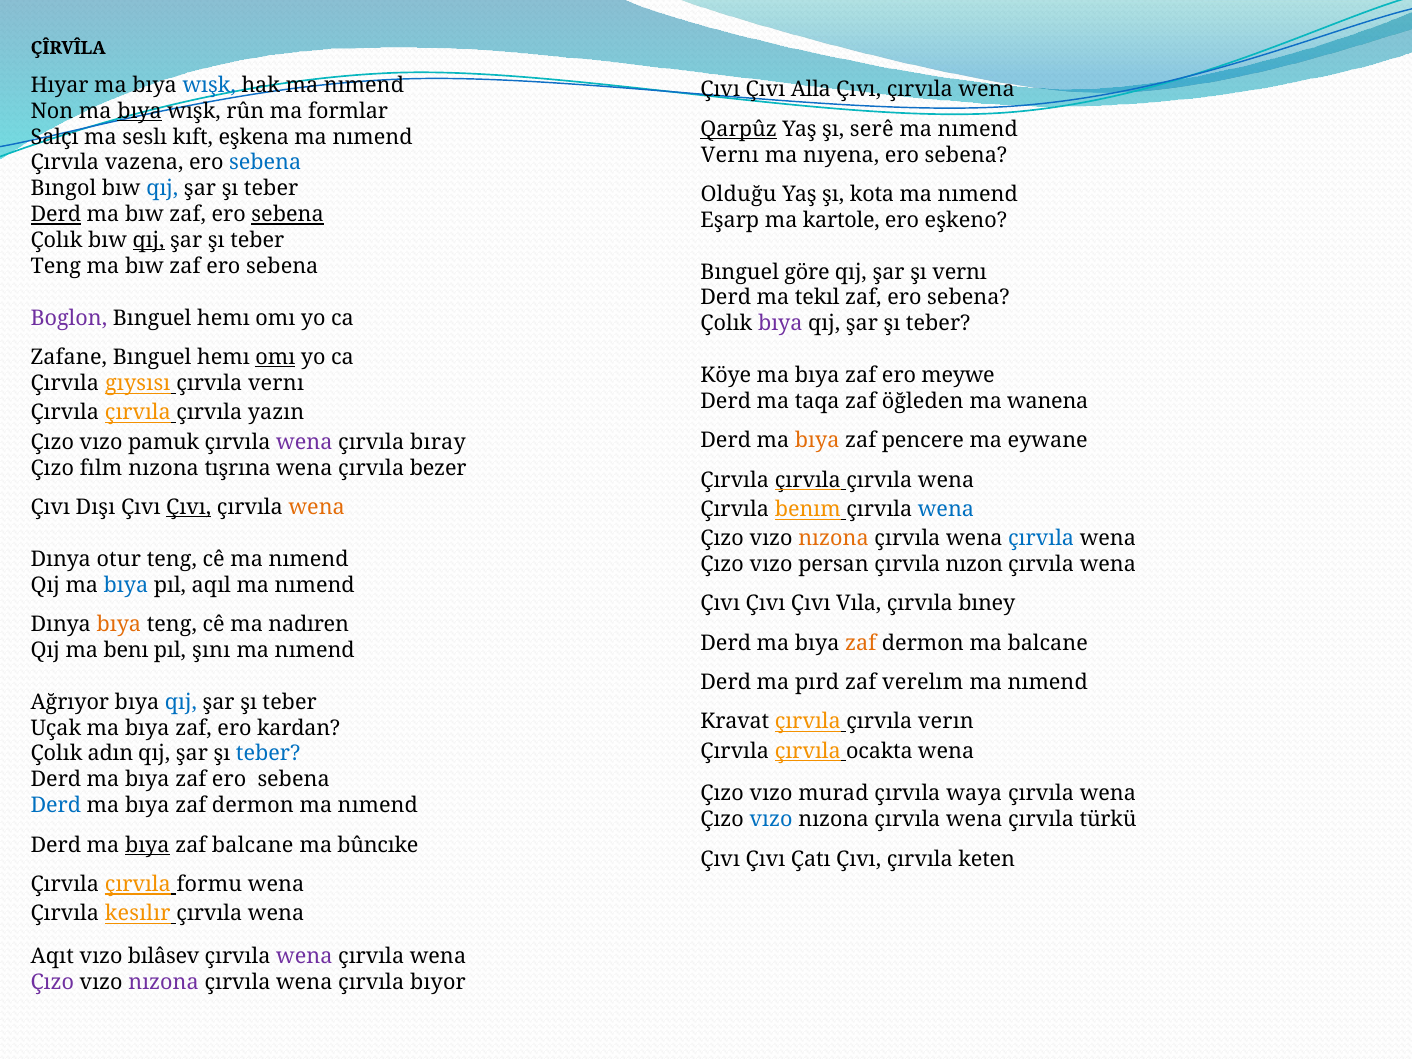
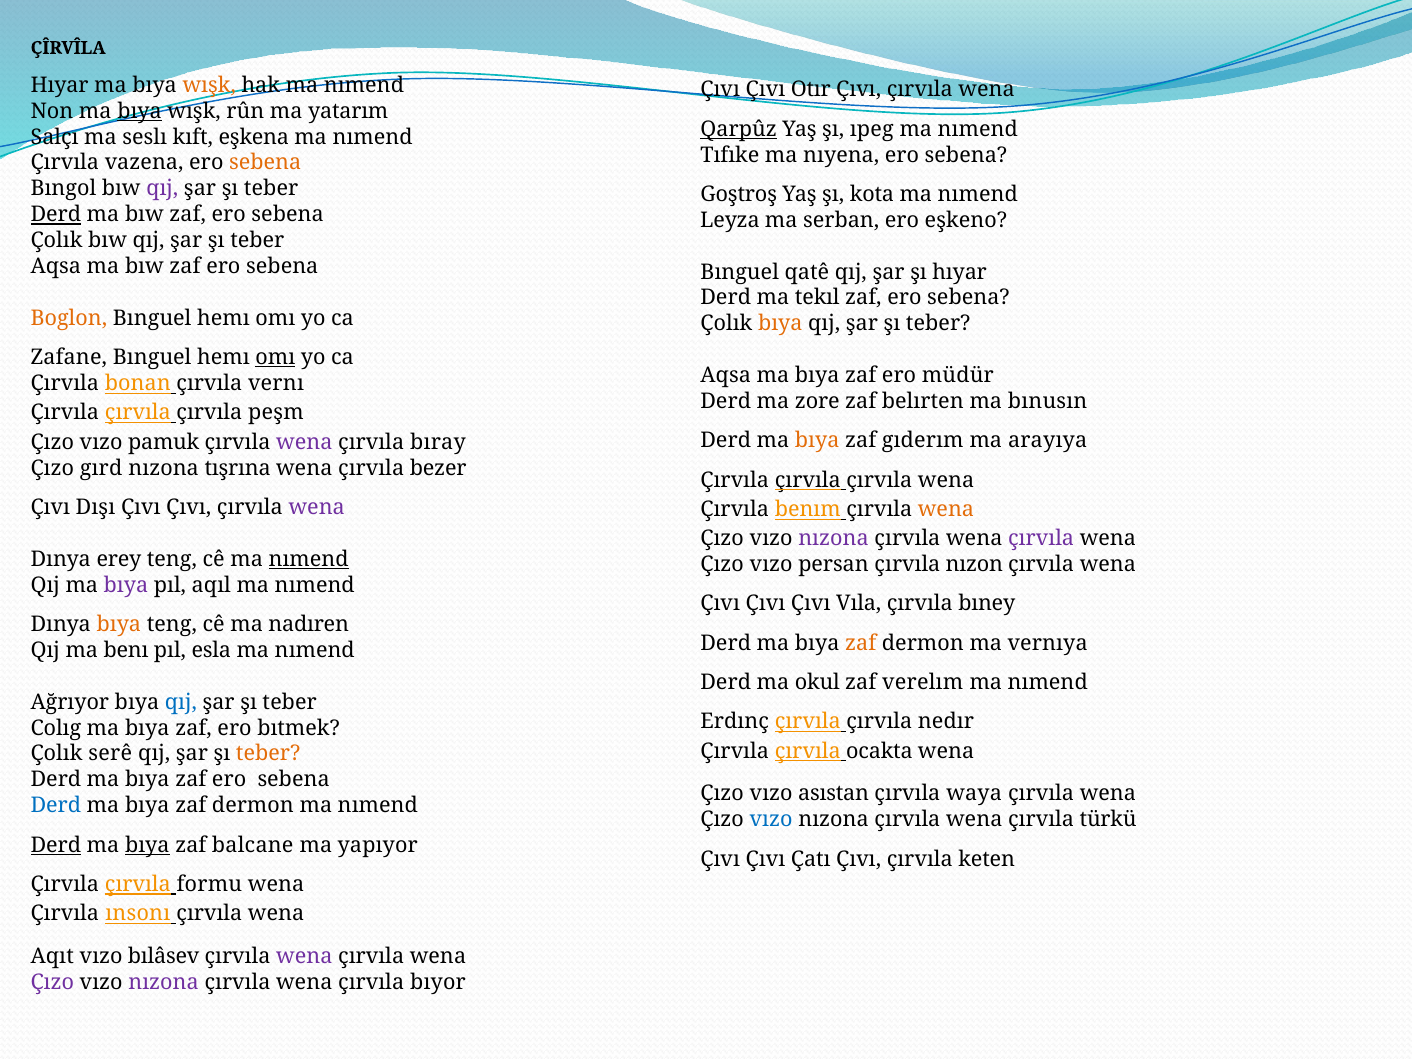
wışk at (209, 85) colour: blue -> orange
Alla: Alla -> Otır
formlar: formlar -> yatarım
serê: serê -> ıpeg
Vernı at (730, 155): Vernı -> Tıfıke
sebena at (265, 163) colour: blue -> orange
qıj at (162, 189) colour: blue -> purple
Olduğu: Olduğu -> Goştroş
sebena at (288, 215) underline: present -> none
Eşarp: Eşarp -> Leyza
kartole: kartole -> serban
qıj at (149, 241) underline: present -> none
Teng at (56, 266): Teng -> Aqsa
göre: göre -> qatê
şı vernı: vernı -> hıyar
Boglon colour: purple -> orange
bıya at (780, 324) colour: purple -> orange
Köye at (726, 376): Köye -> Aqsa
meywe: meywe -> müdür
gıysısı: gıysısı -> bonan
taqa: taqa -> zore
öğleden: öğleden -> belırten
wanena: wanena -> bınusın
yazın: yazın -> peşm
pencere: pencere -> gıderım
eywane: eywane -> arayıya
fılm: fılm -> gırd
Çıvı at (189, 507) underline: present -> none
wena at (317, 507) colour: orange -> purple
wena at (946, 509) colour: blue -> orange
nızona at (833, 539) colour: orange -> purple
çırvıla at (1041, 539) colour: blue -> purple
otur: otur -> erey
nımend at (309, 559) underline: none -> present
bıya at (126, 585) colour: blue -> purple
ma balcane: balcane -> vernıya
şını: şını -> esla
pırd: pırd -> okul
Kravat: Kravat -> Erdınç
verın: verın -> nedır
Uçak: Uçak -> Colıg
kardan: kardan -> bıtmek
adın: adın -> serê
teber at (268, 754) colour: blue -> orange
murad: murad -> asıstan
Derd at (56, 845) underline: none -> present
bûncıke: bûncıke -> yapıyor
kesılır: kesılır -> ınsonı
